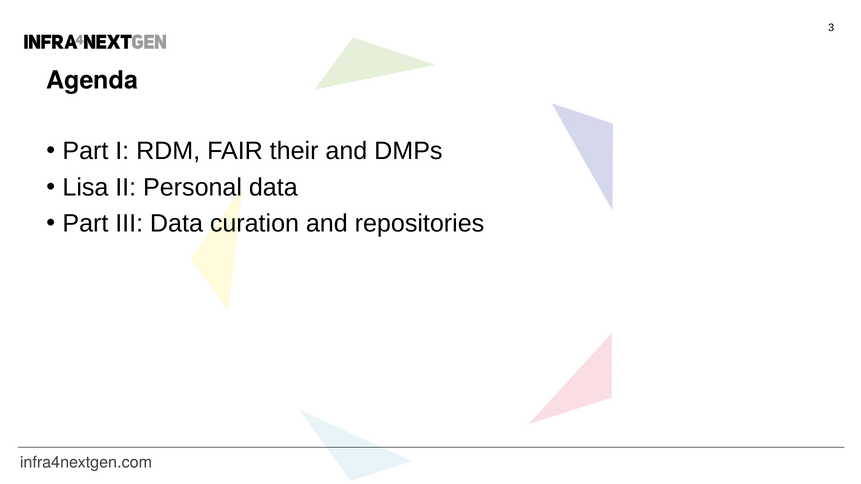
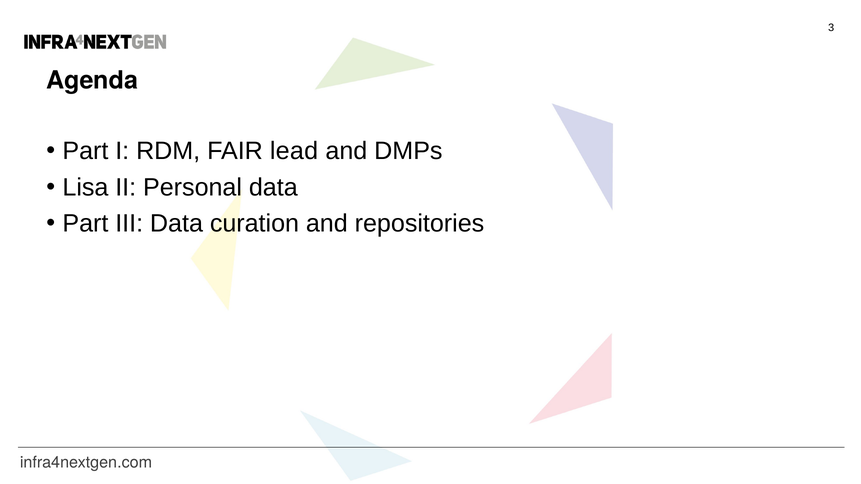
their: their -> lead
